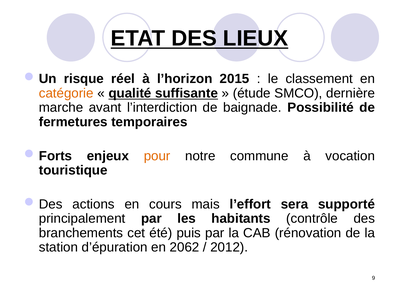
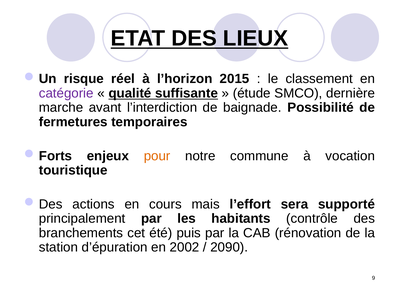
catégorie colour: orange -> purple
2062: 2062 -> 2002
2012: 2012 -> 2090
